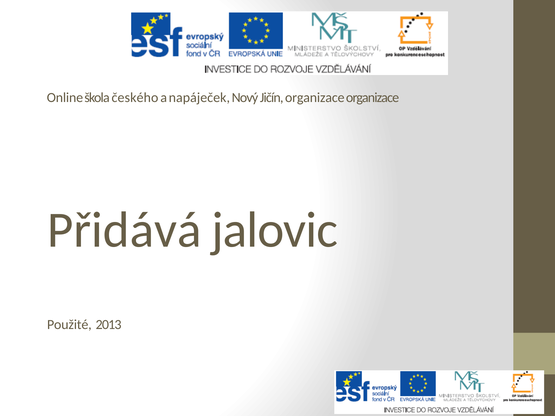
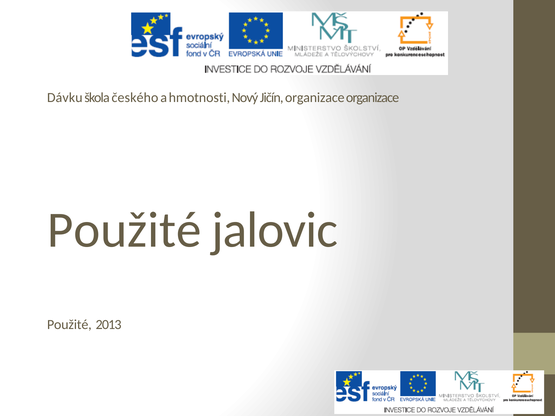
Online: Online -> Dávku
napáječek: napáječek -> hmotnosti
Přidává at (124, 230): Přidává -> Použité
